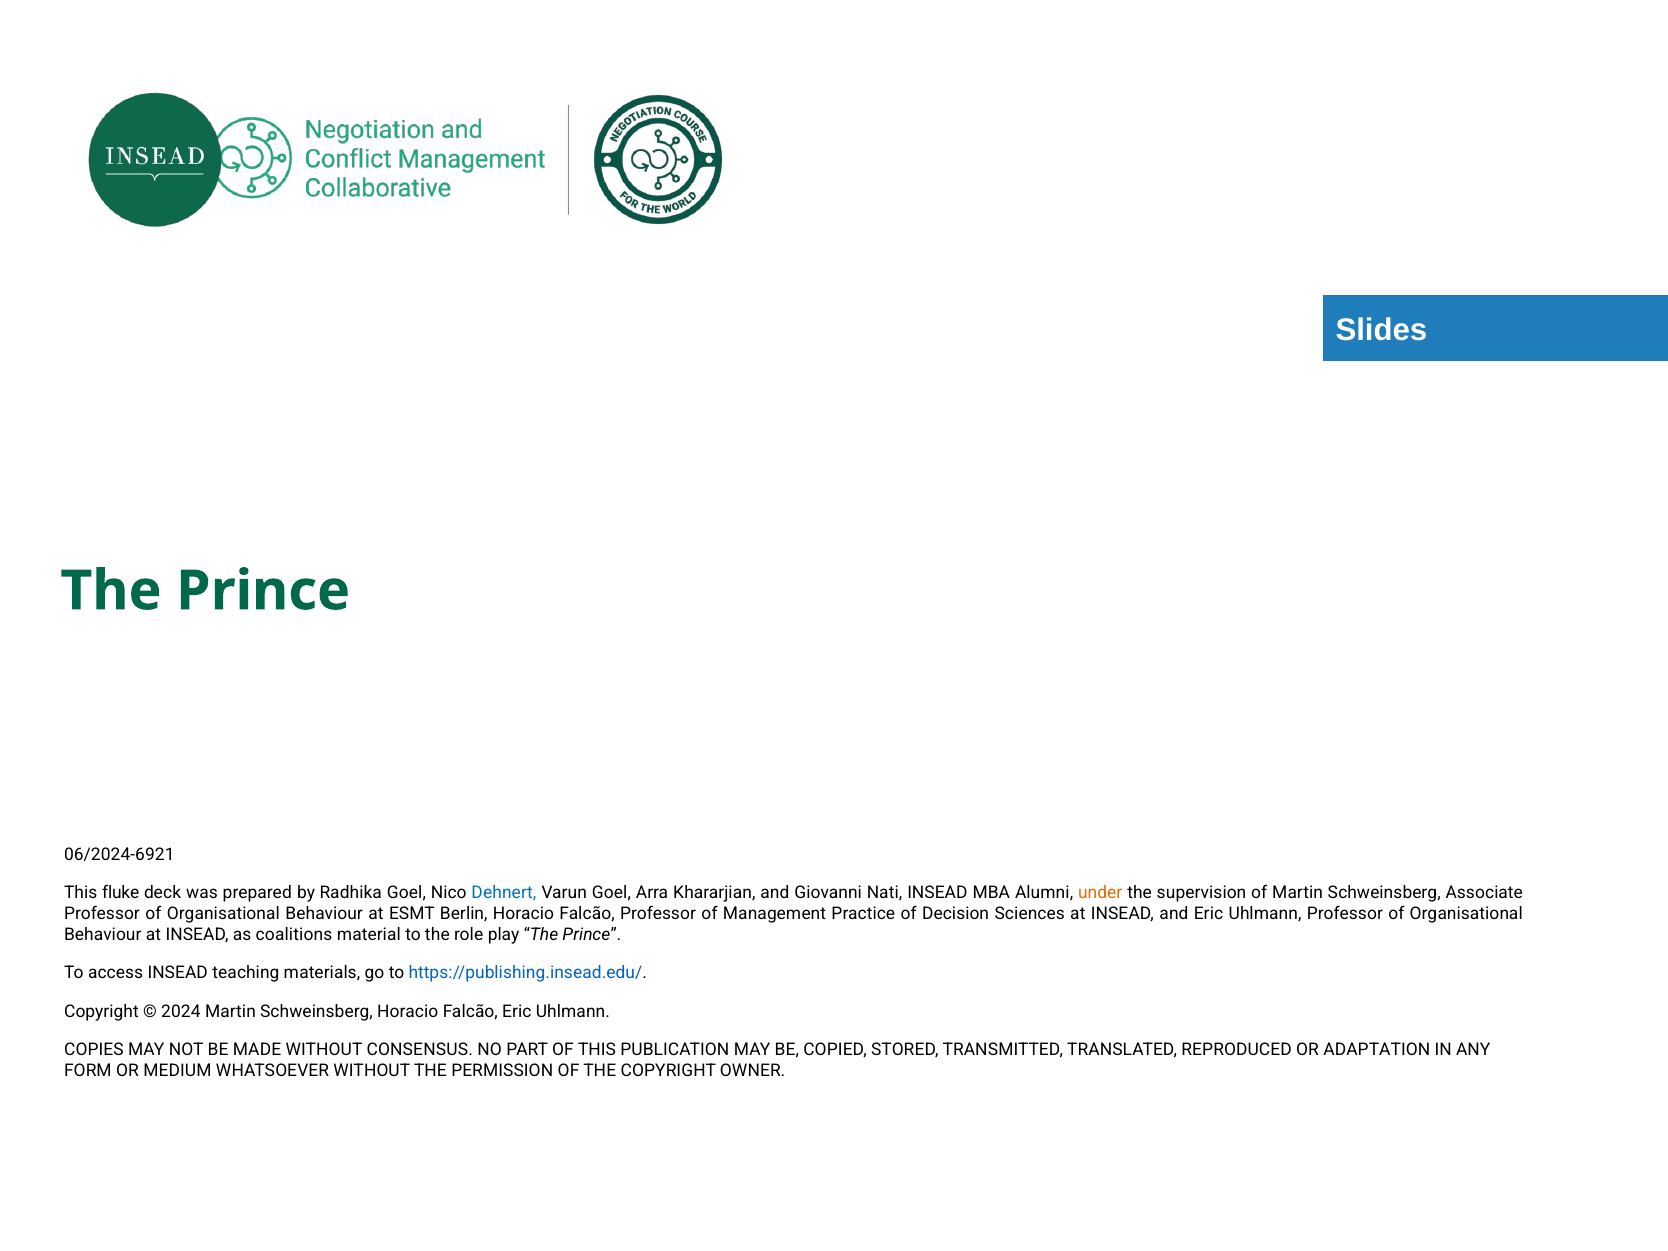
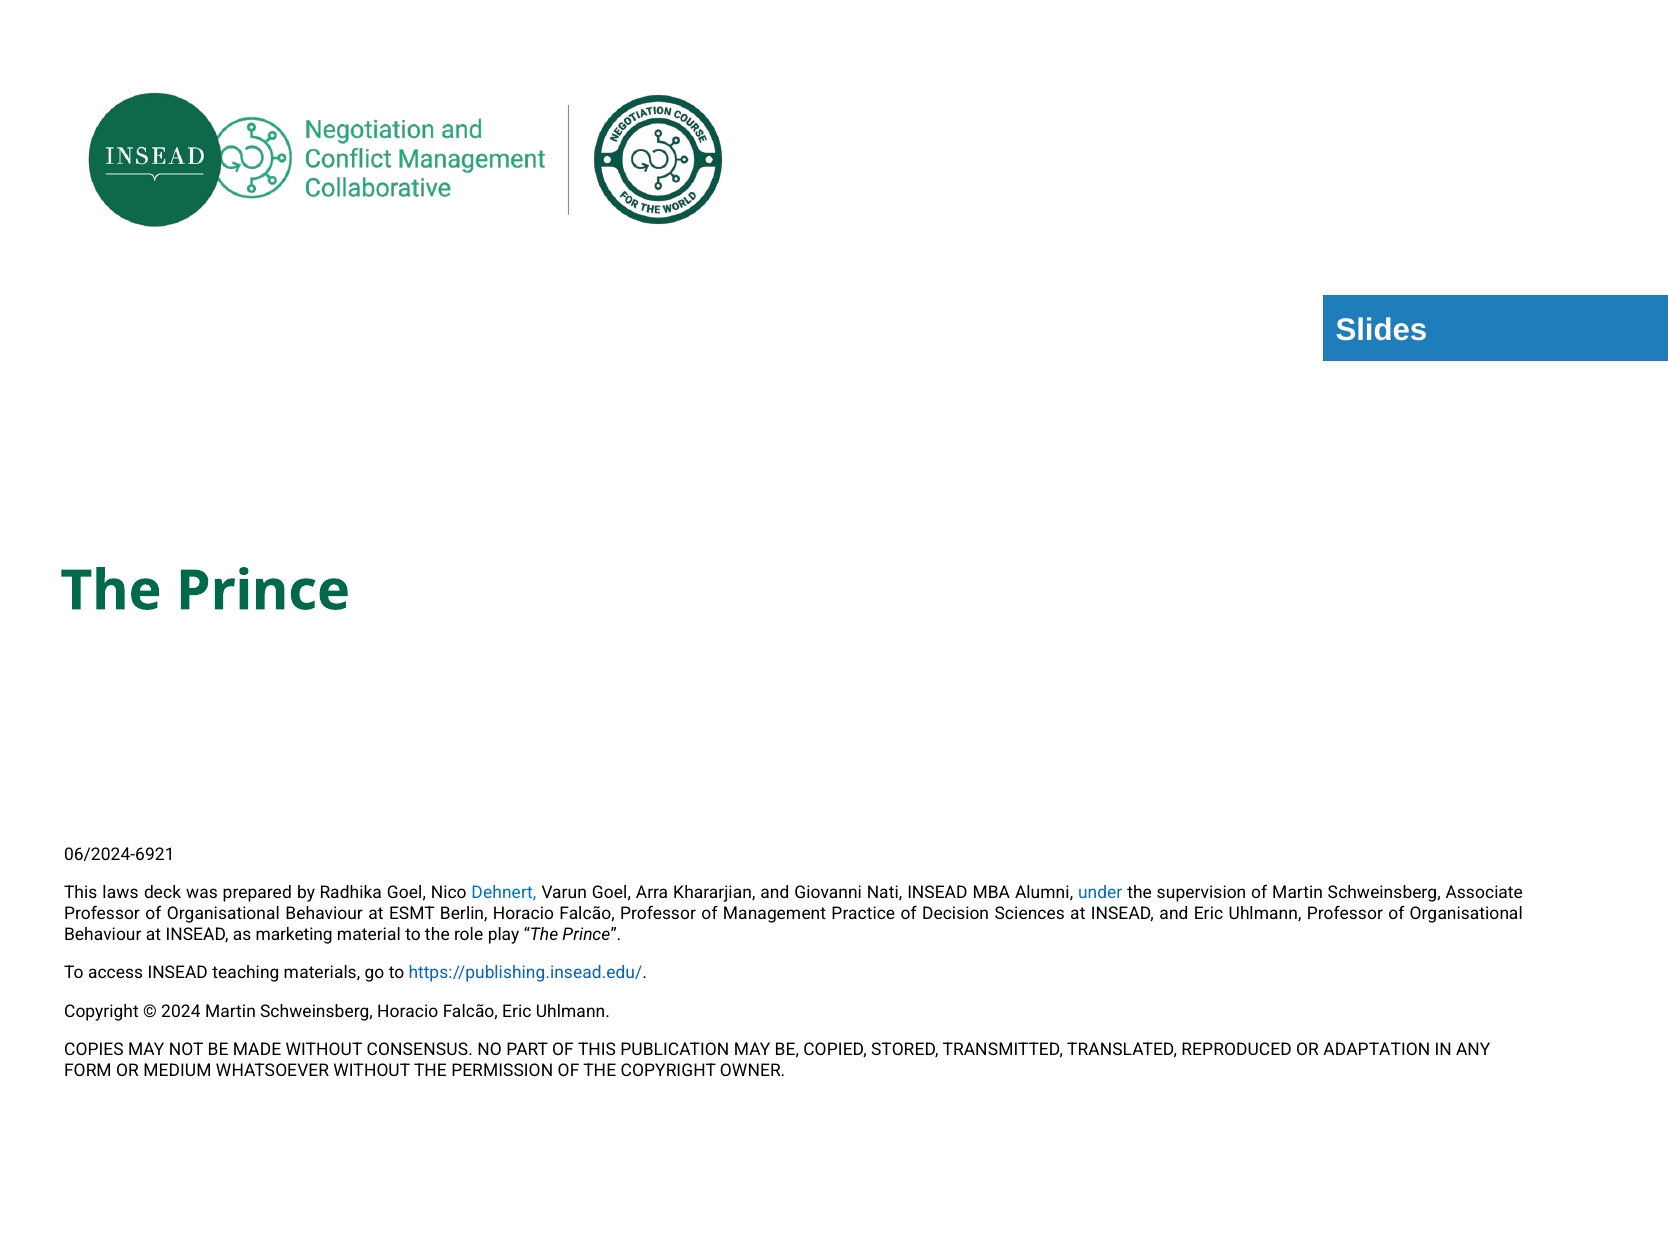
fluke: fluke -> laws
under colour: orange -> blue
coalitions: coalitions -> marketing
